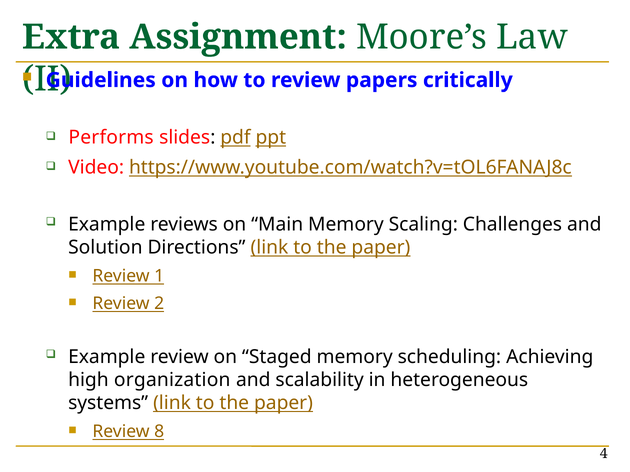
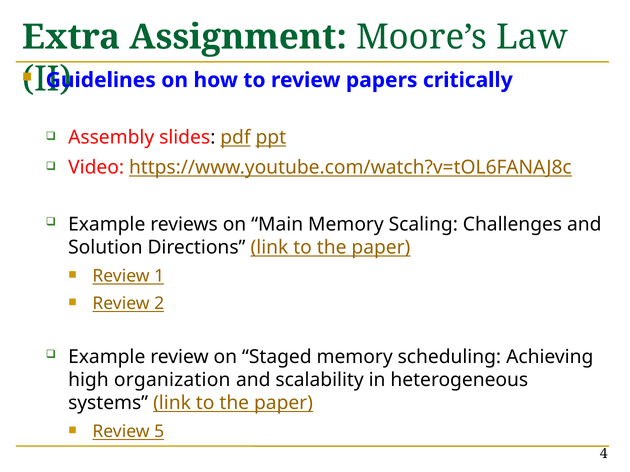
Performs: Performs -> Assembly
8: 8 -> 5
